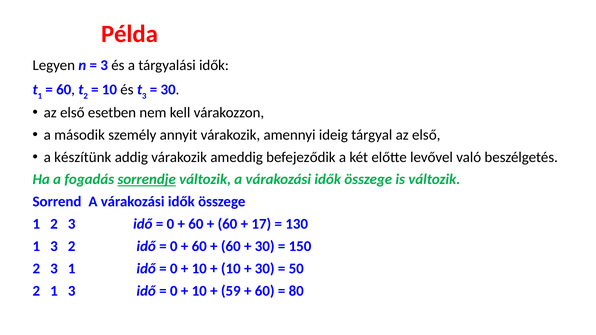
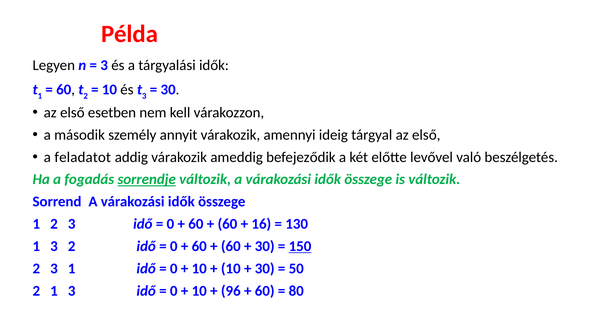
készítünk: készítünk -> feladatot
17: 17 -> 16
150 underline: none -> present
59: 59 -> 96
